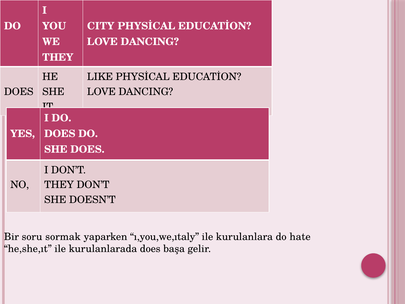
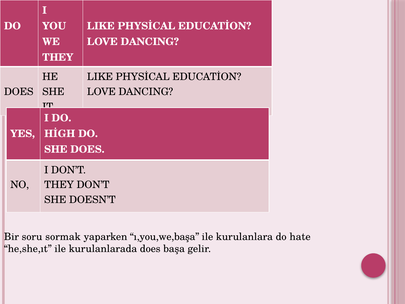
CITY at (101, 26): CITY -> LIKE
DOES at (60, 134): DOES -> HİGH
ı,you,we,ıtaly: ı,you,we,ıtaly -> ı,you,we,başa
